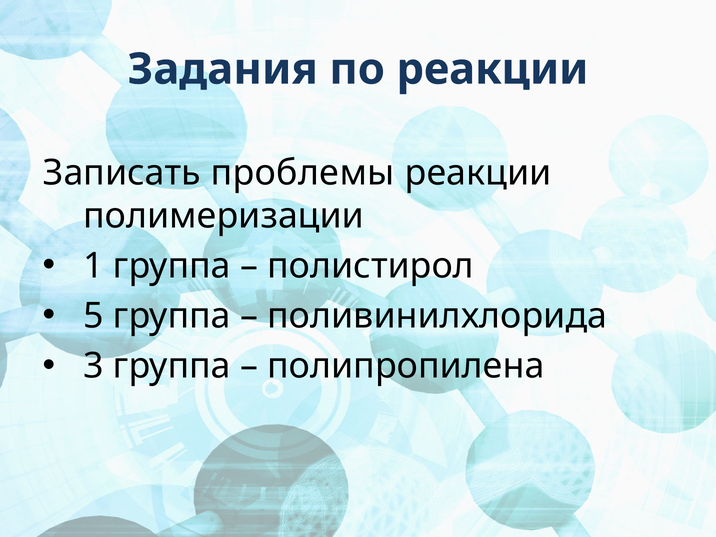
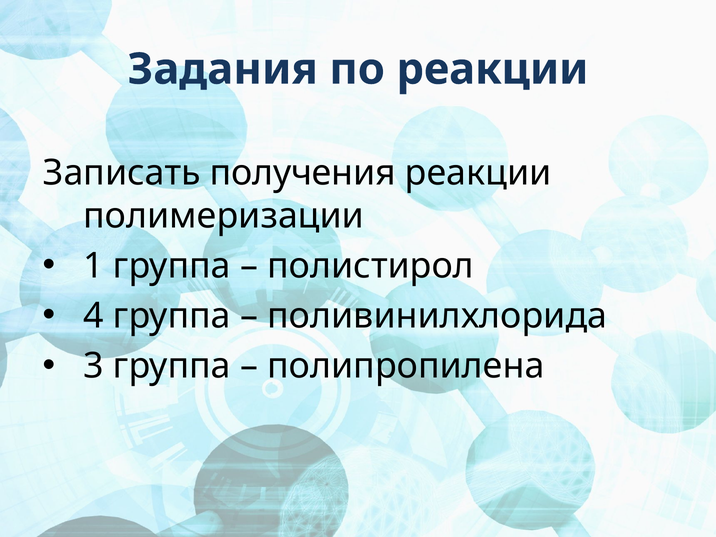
проблемы: проблемы -> получения
5: 5 -> 4
